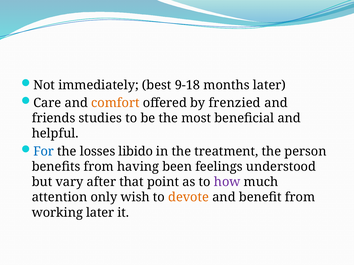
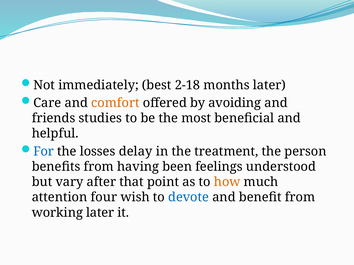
9-18: 9-18 -> 2-18
frenzied: frenzied -> avoiding
libido: libido -> delay
how colour: purple -> orange
only: only -> four
devote colour: orange -> blue
